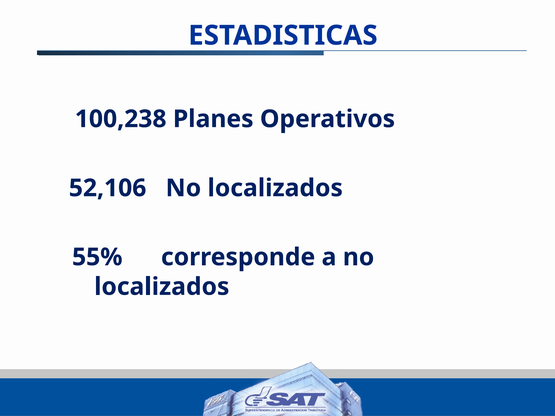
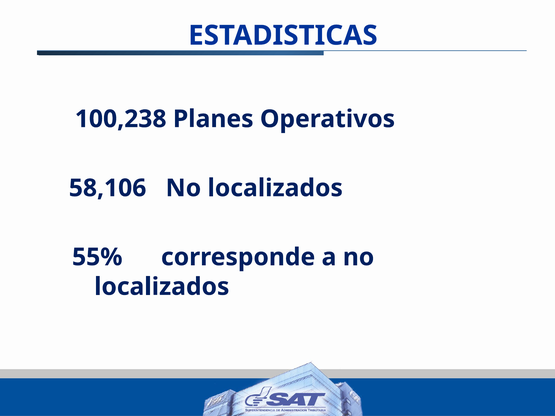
52,106: 52,106 -> 58,106
